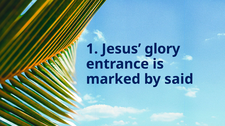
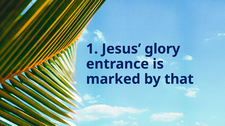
said: said -> that
